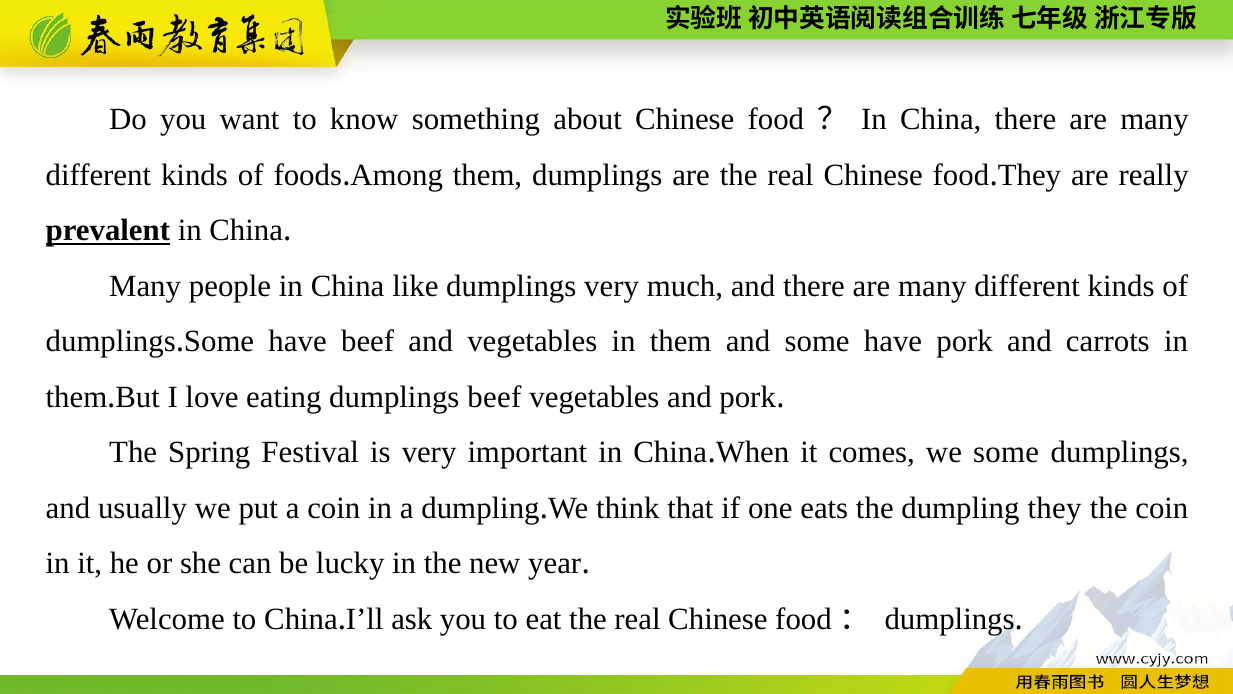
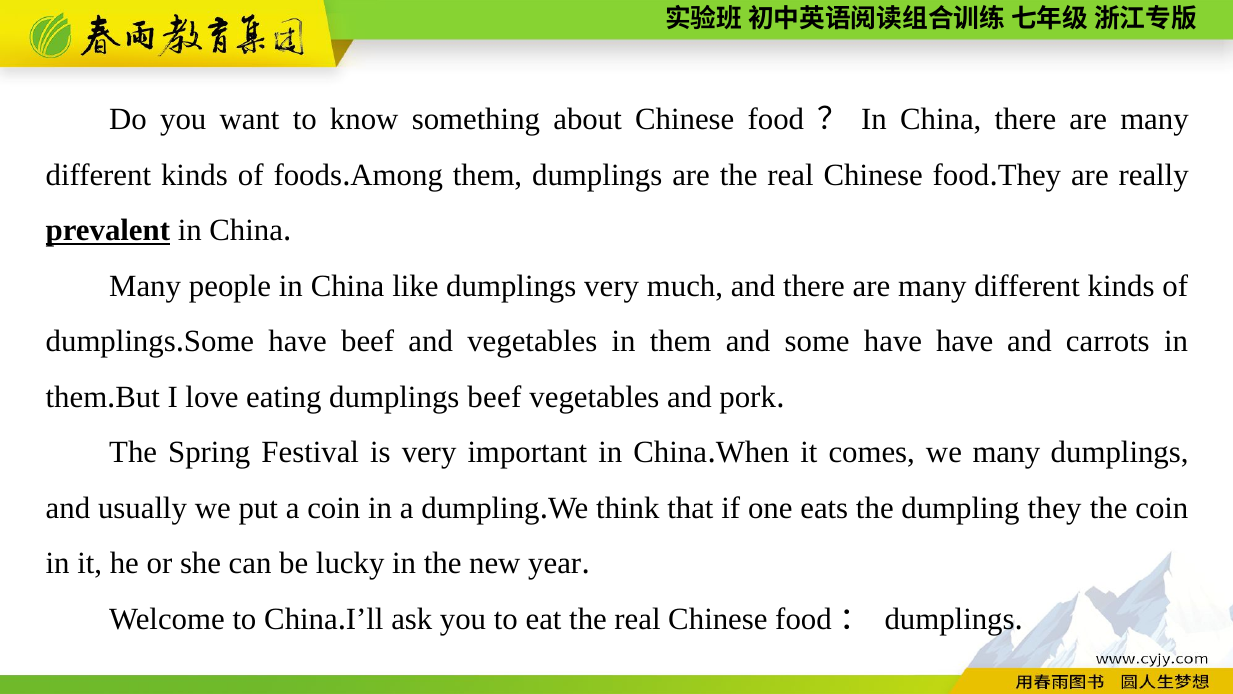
have pork: pork -> have
we some: some -> many
